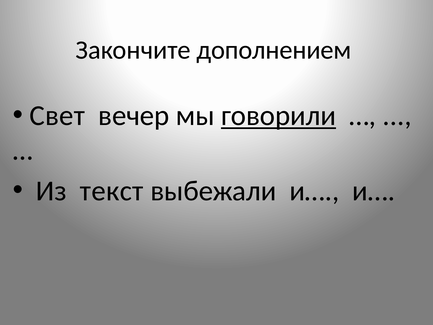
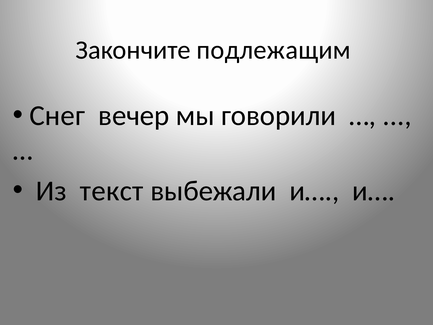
дополнением: дополнением -> подлежащим
Свет: Свет -> Снег
говорили underline: present -> none
